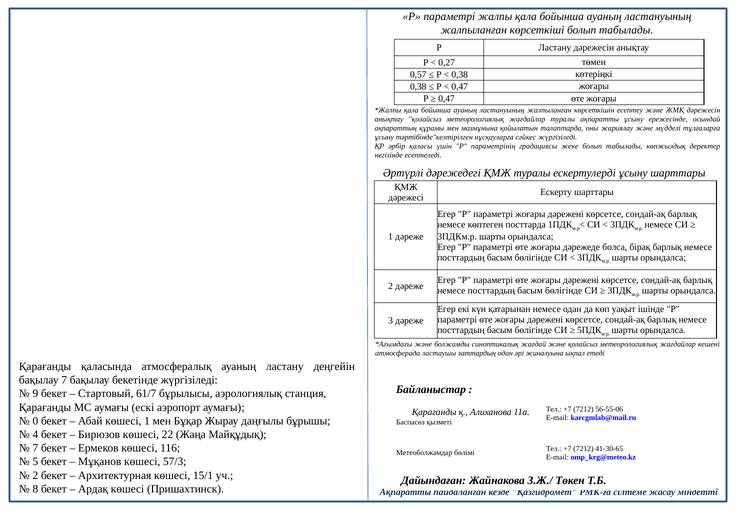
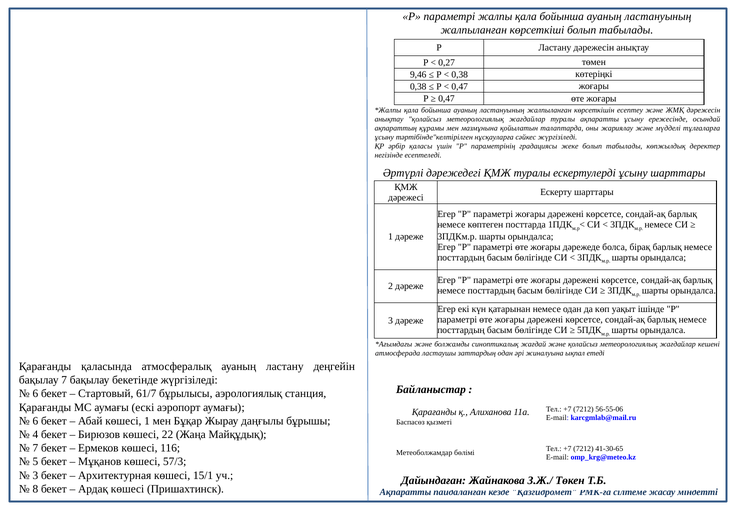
0,57: 0,57 -> 9,46
9 at (35, 393): 9 -> 6
0 at (35, 421): 0 -> 6
2 at (35, 475): 2 -> 3
